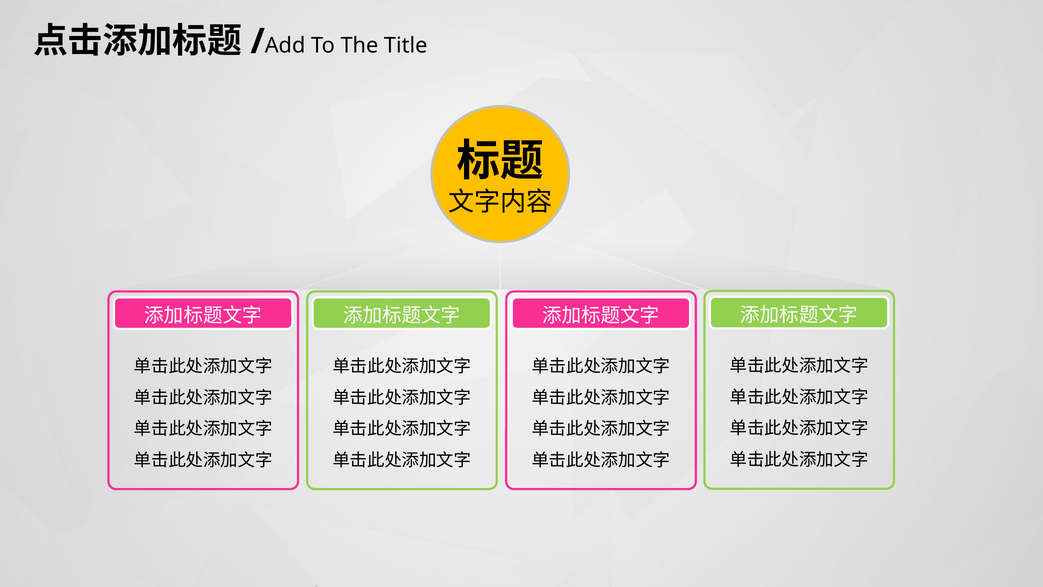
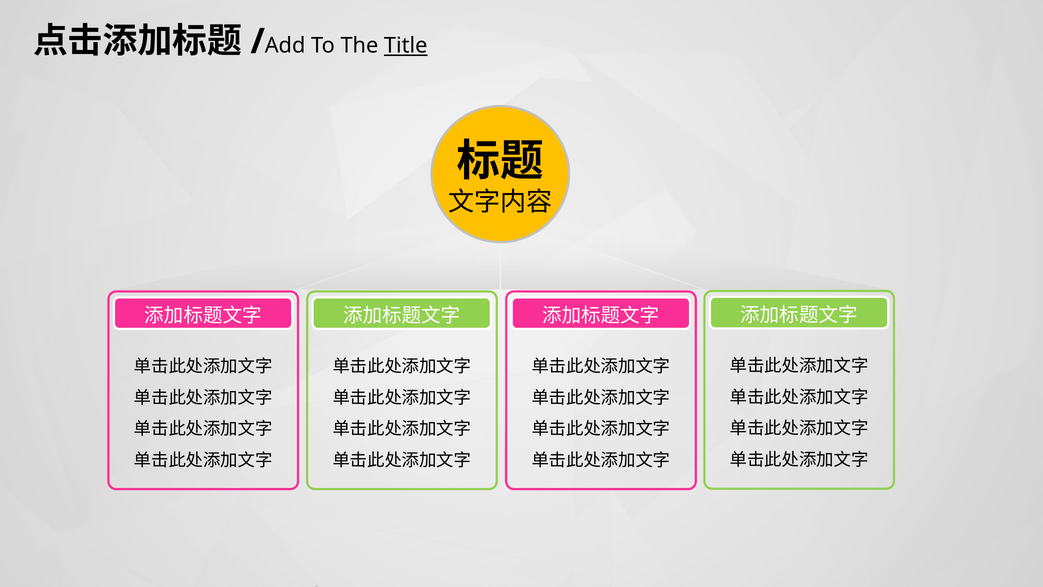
Title underline: none -> present
